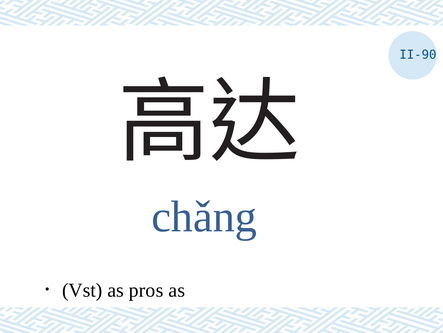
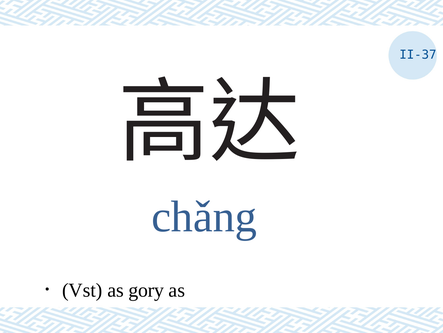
II-90: II-90 -> II-37
pros: pros -> gory
